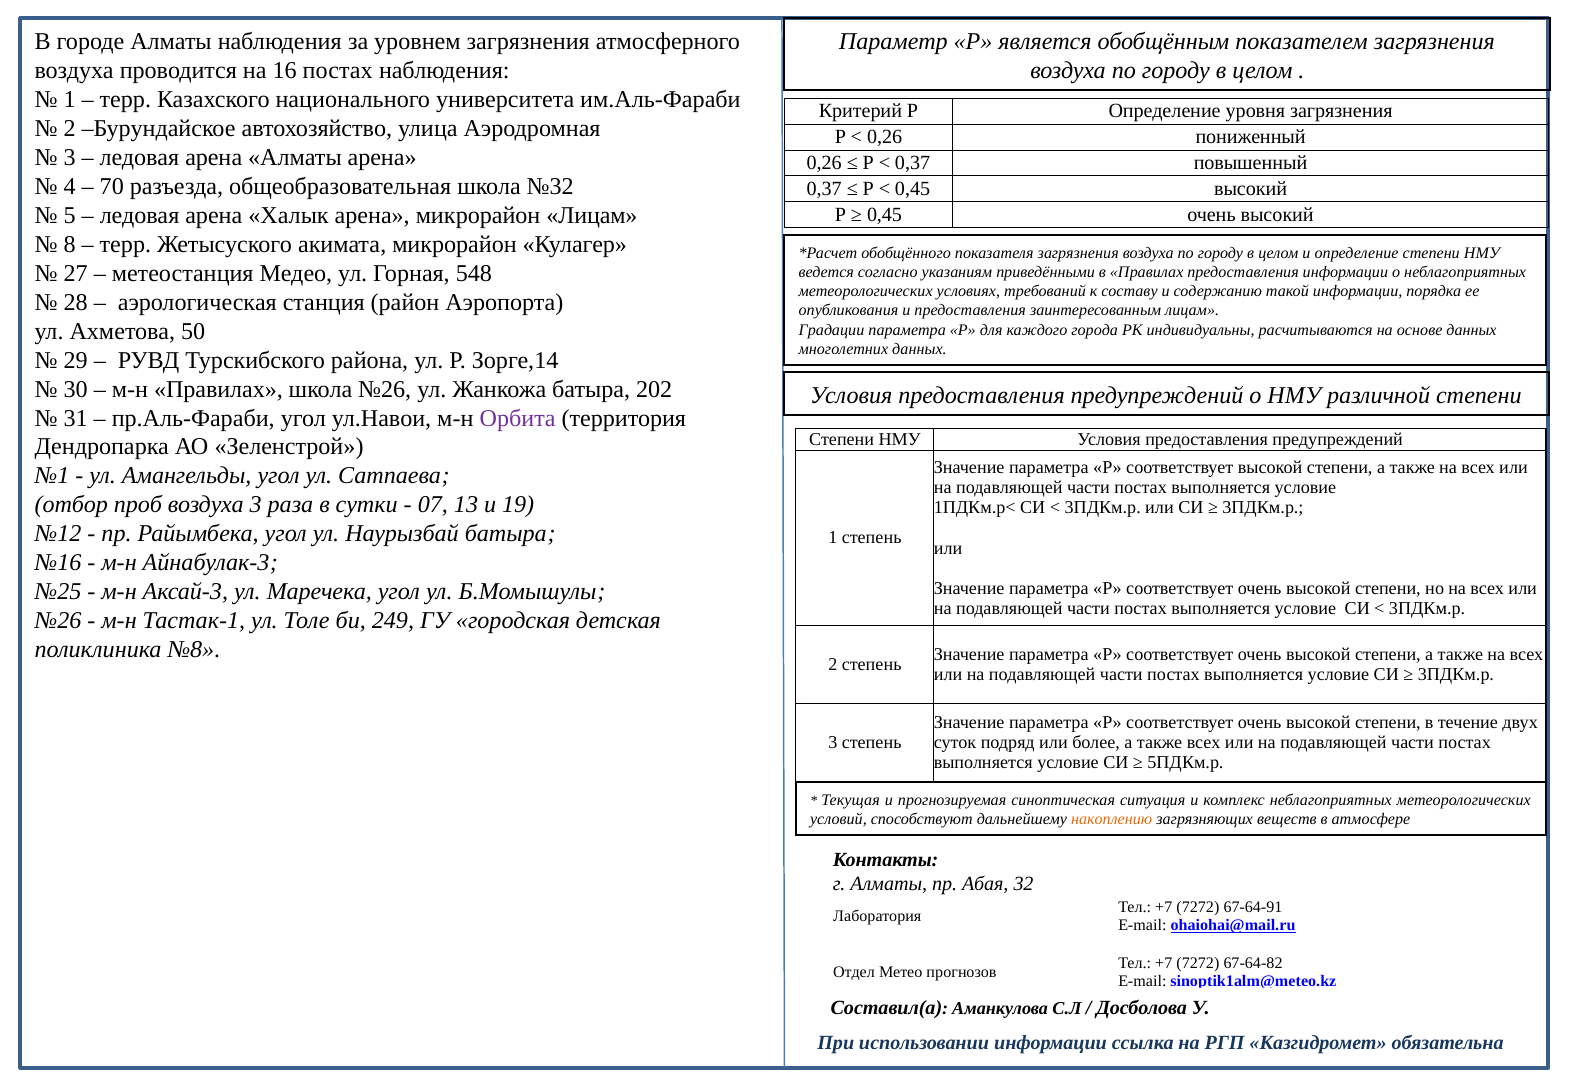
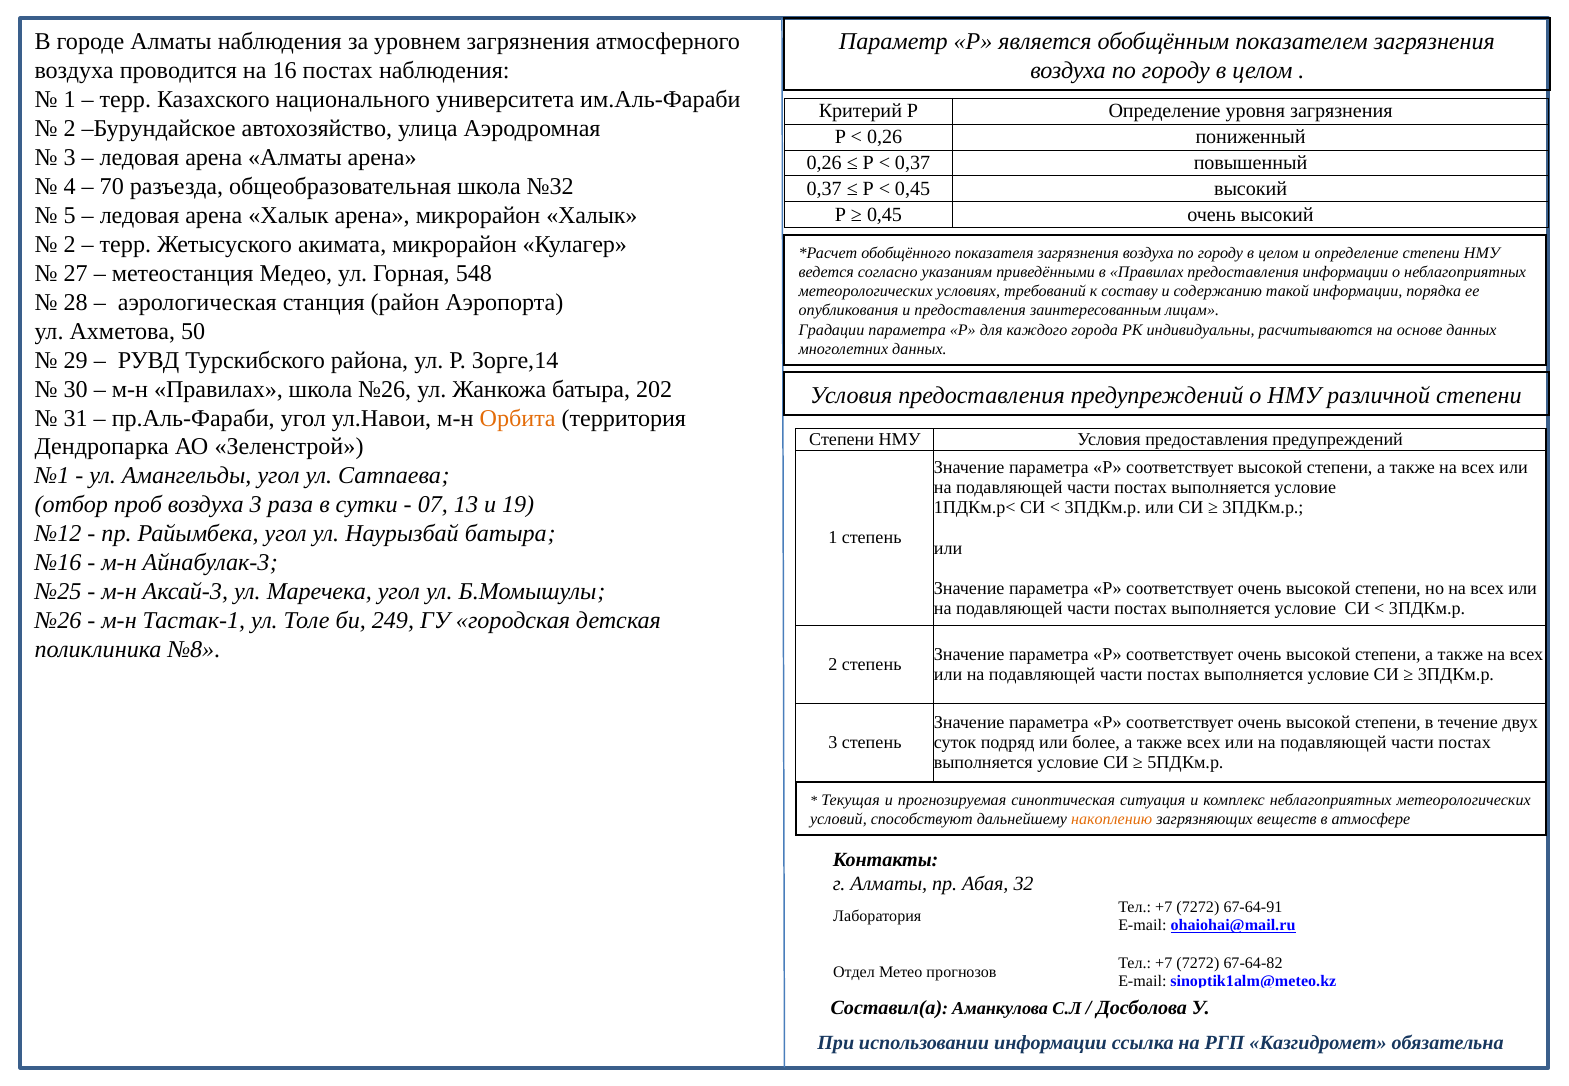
микрорайон Лицам: Лицам -> Халык
8 at (70, 244): 8 -> 2
Орбита colour: purple -> orange
